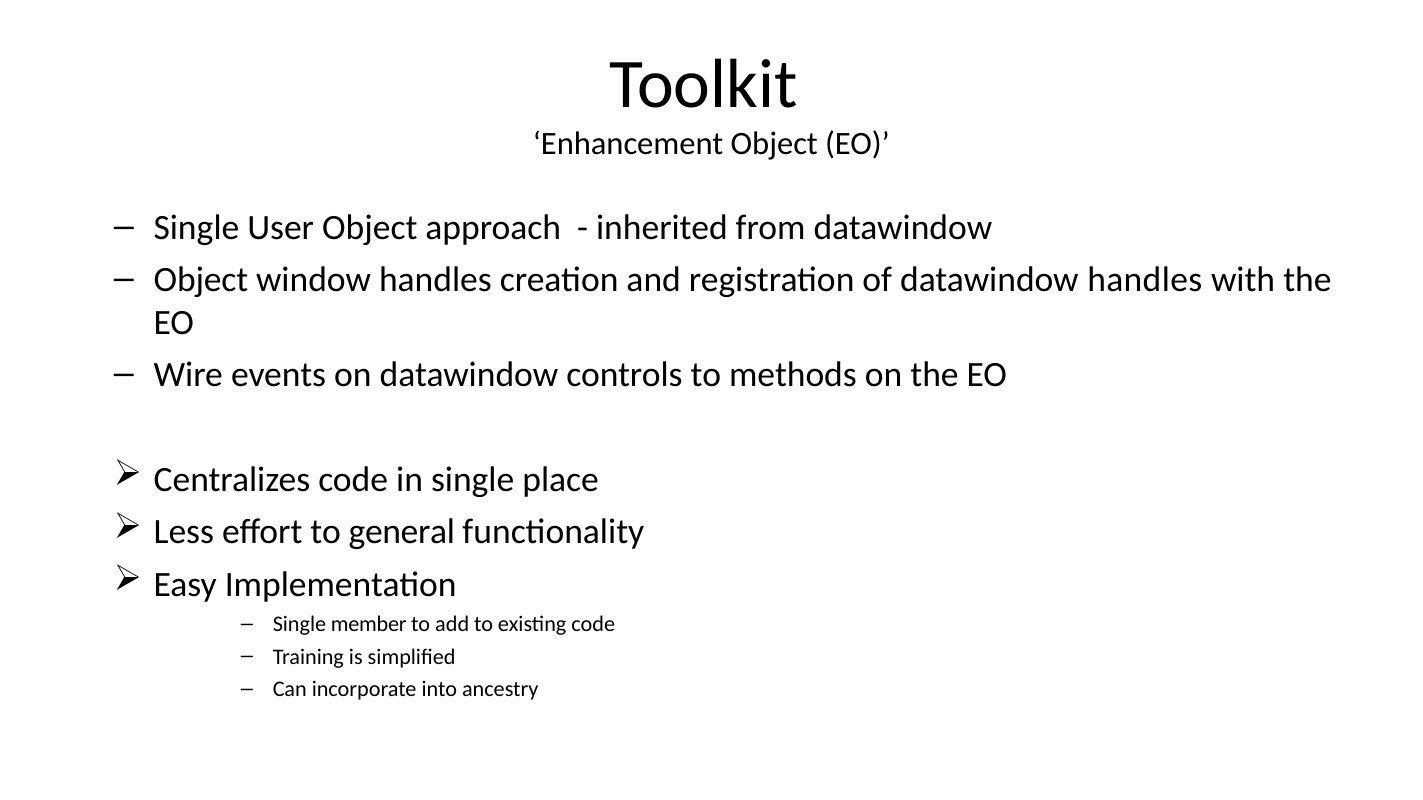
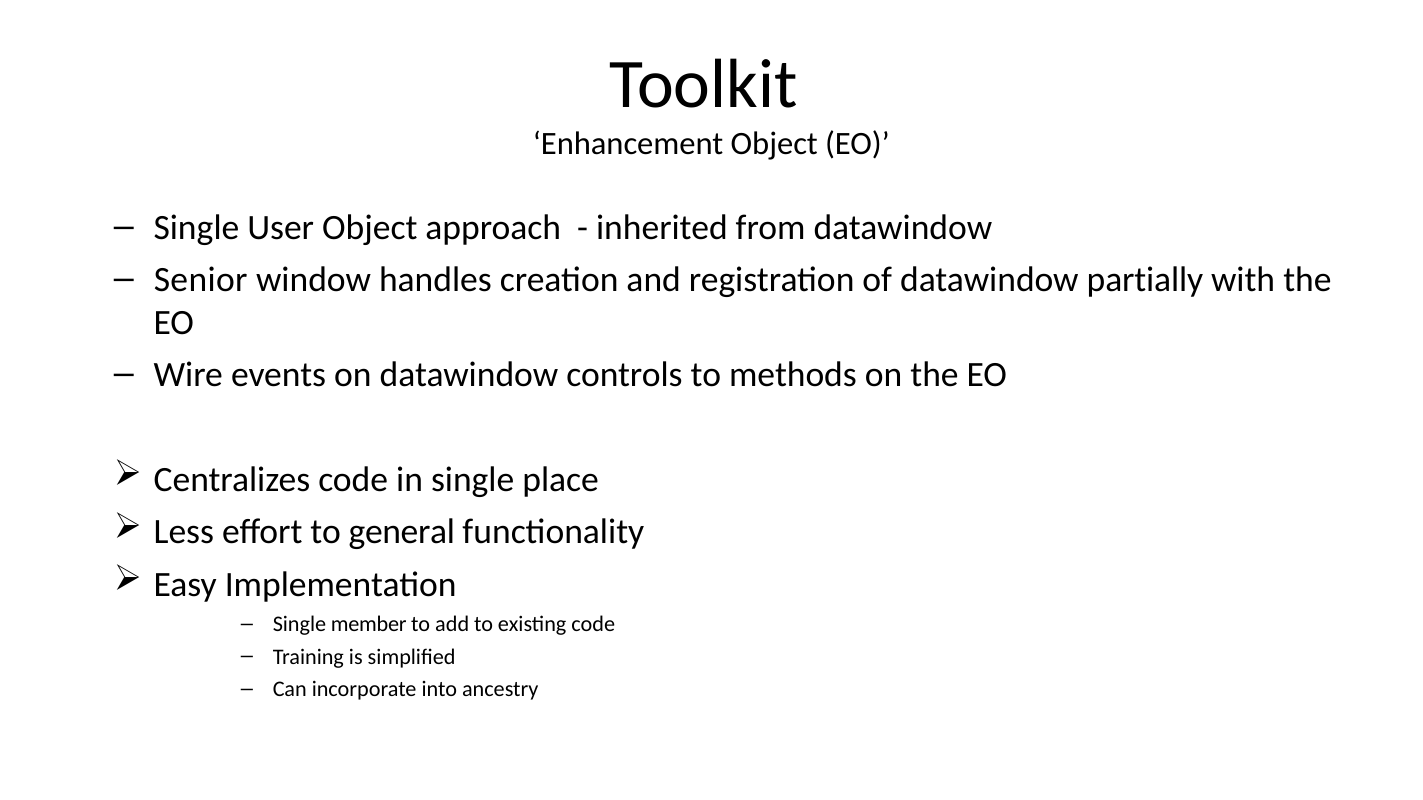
Object at (201, 280): Object -> Senior
datawindow handles: handles -> partially
